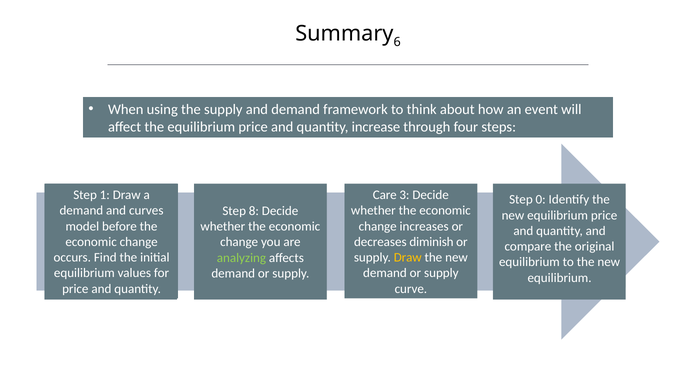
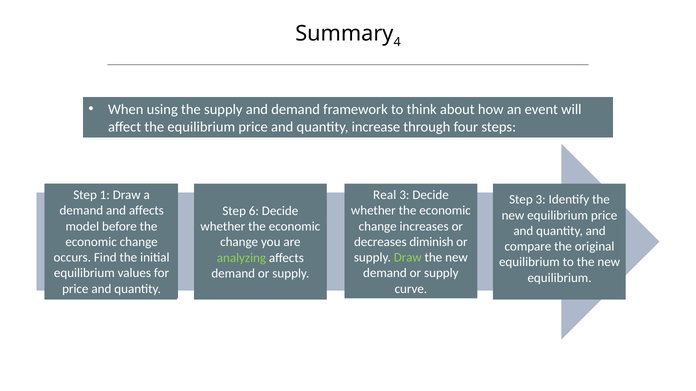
6: 6 -> 4
Care: Care -> Real
Step 0: 0 -> 3
and curves: curves -> affects
8: 8 -> 6
Draw at (408, 258) colour: yellow -> light green
